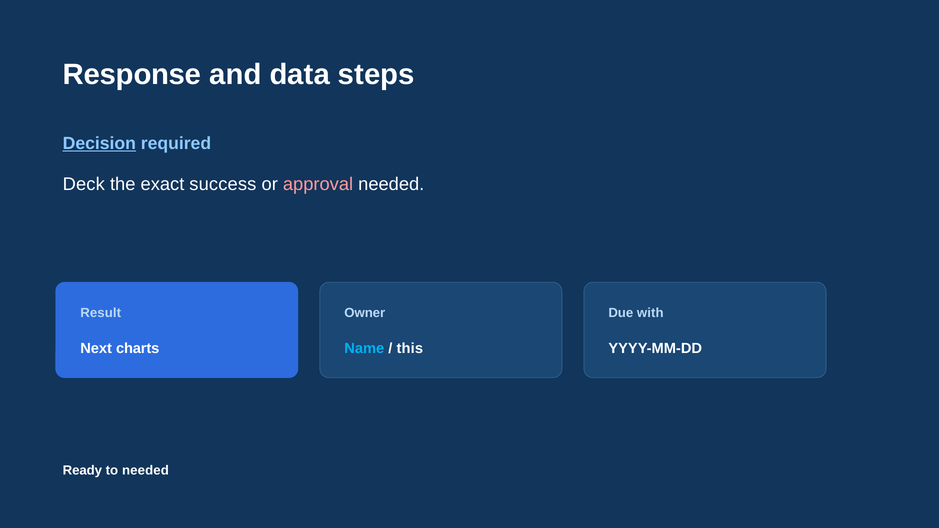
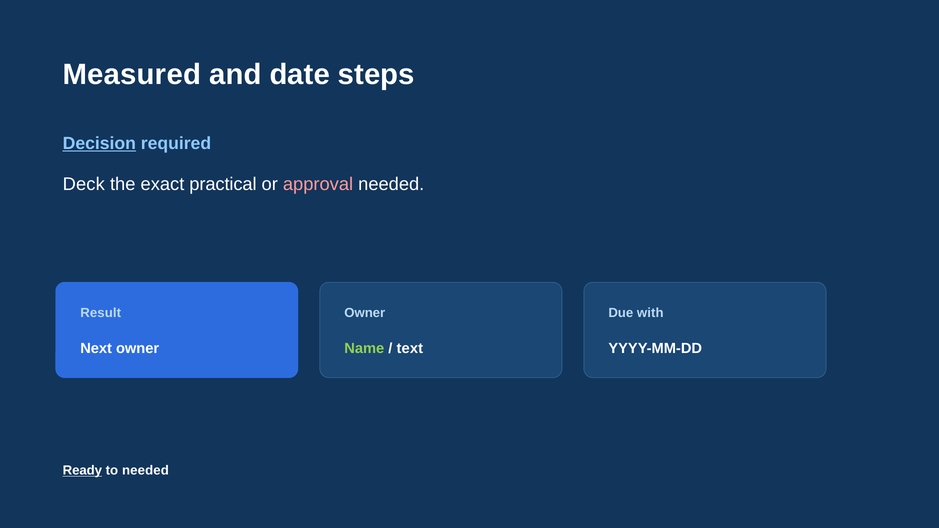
Response: Response -> Measured
data: data -> date
success: success -> practical
Next charts: charts -> owner
Name colour: light blue -> light green
this: this -> text
Ready underline: none -> present
